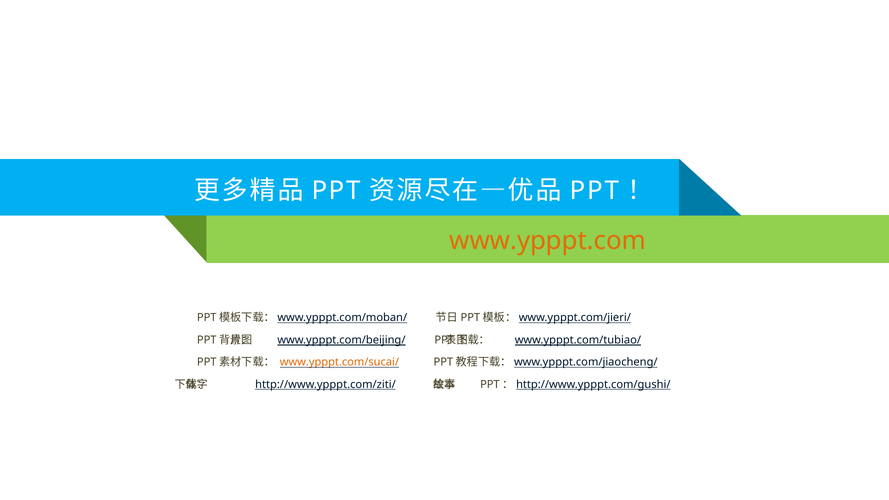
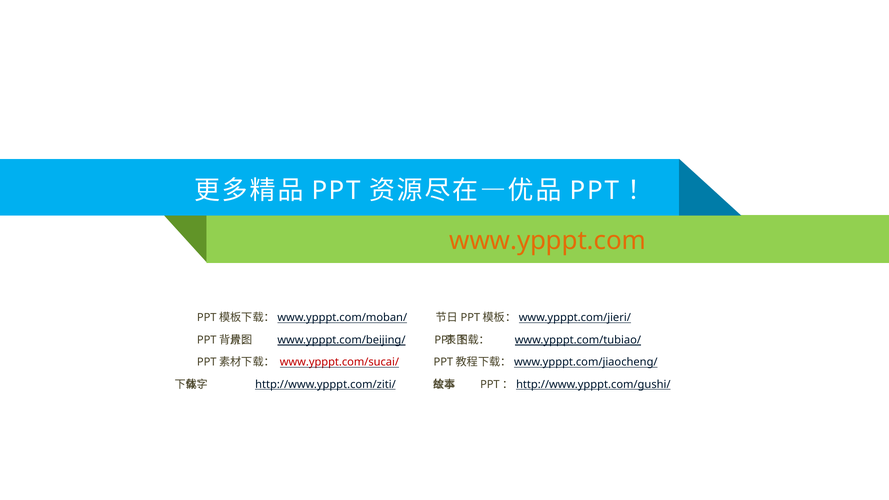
www.ypppt.com/sucai/ colour: orange -> red
